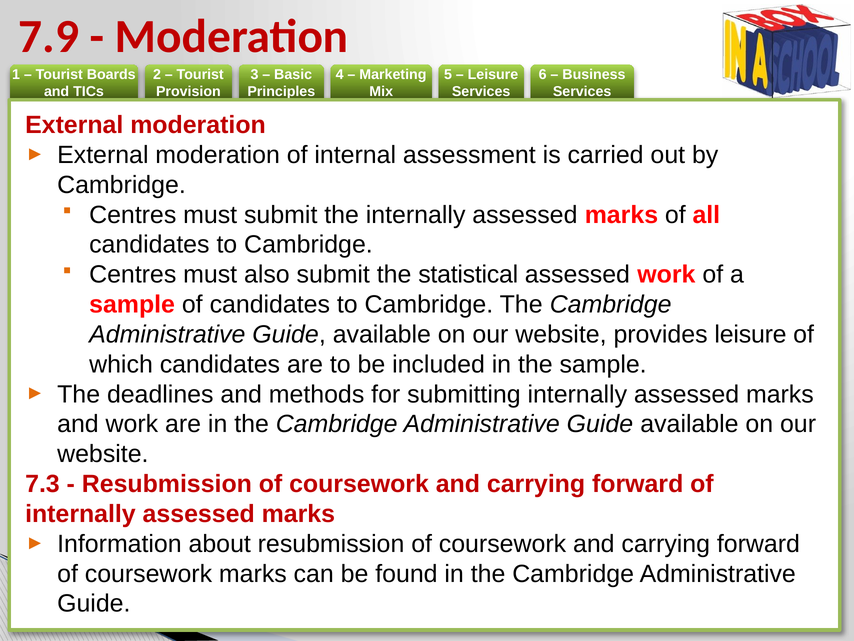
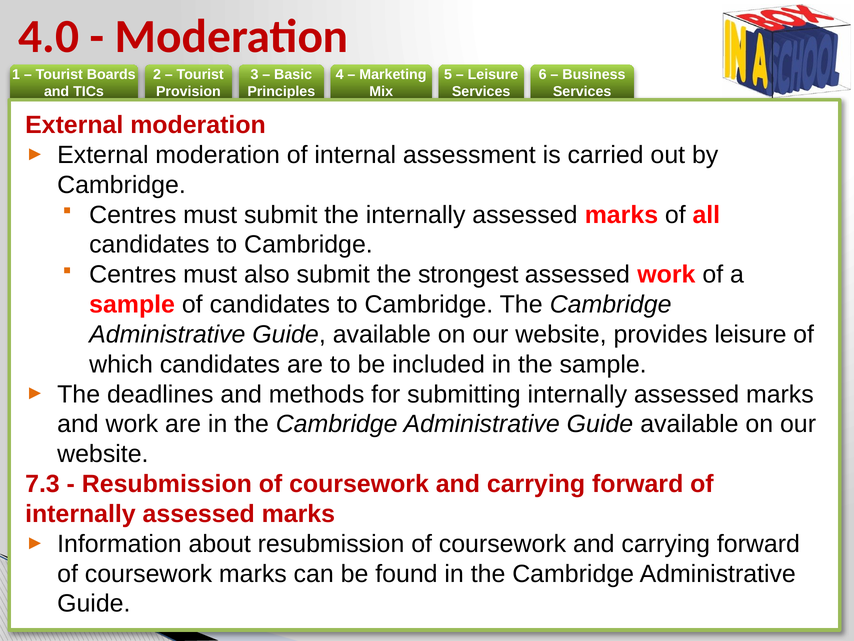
7.9: 7.9 -> 4.0
statistical: statistical -> strongest
